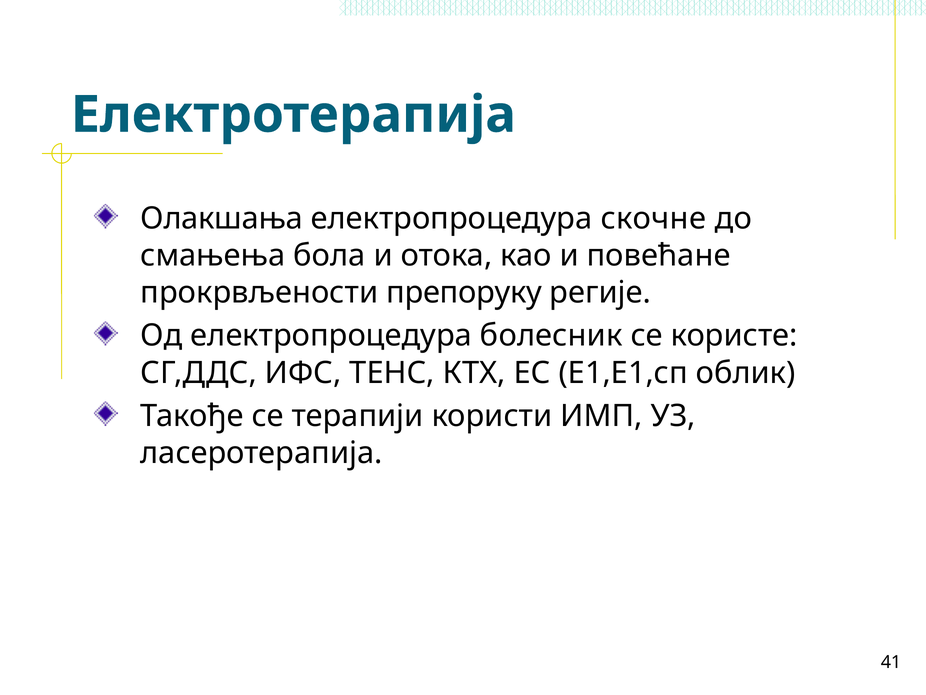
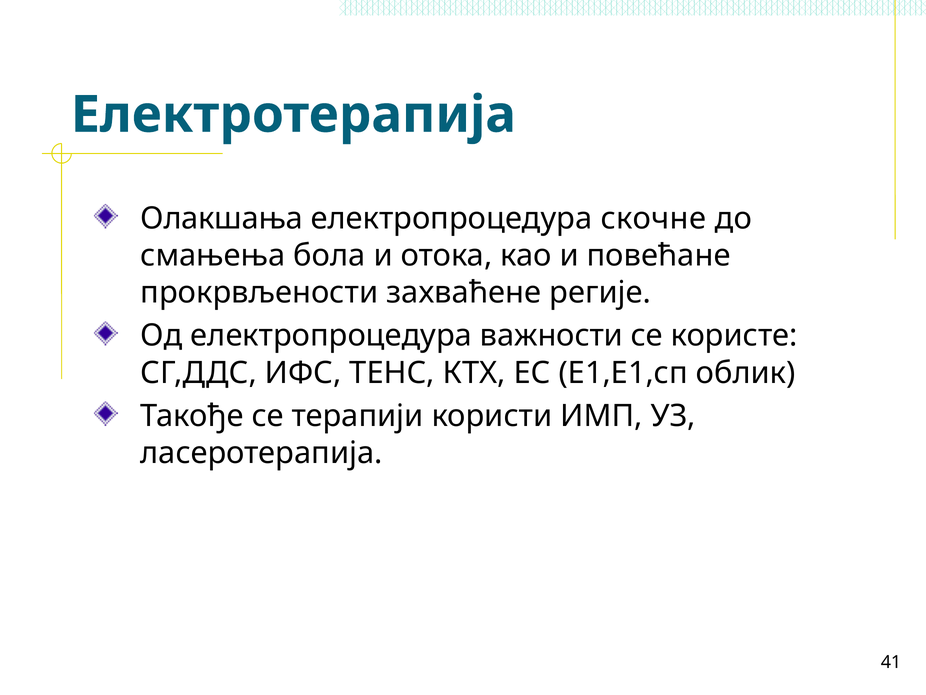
препоруку: препоруку -> захваћене
болесник: болесник -> важности
